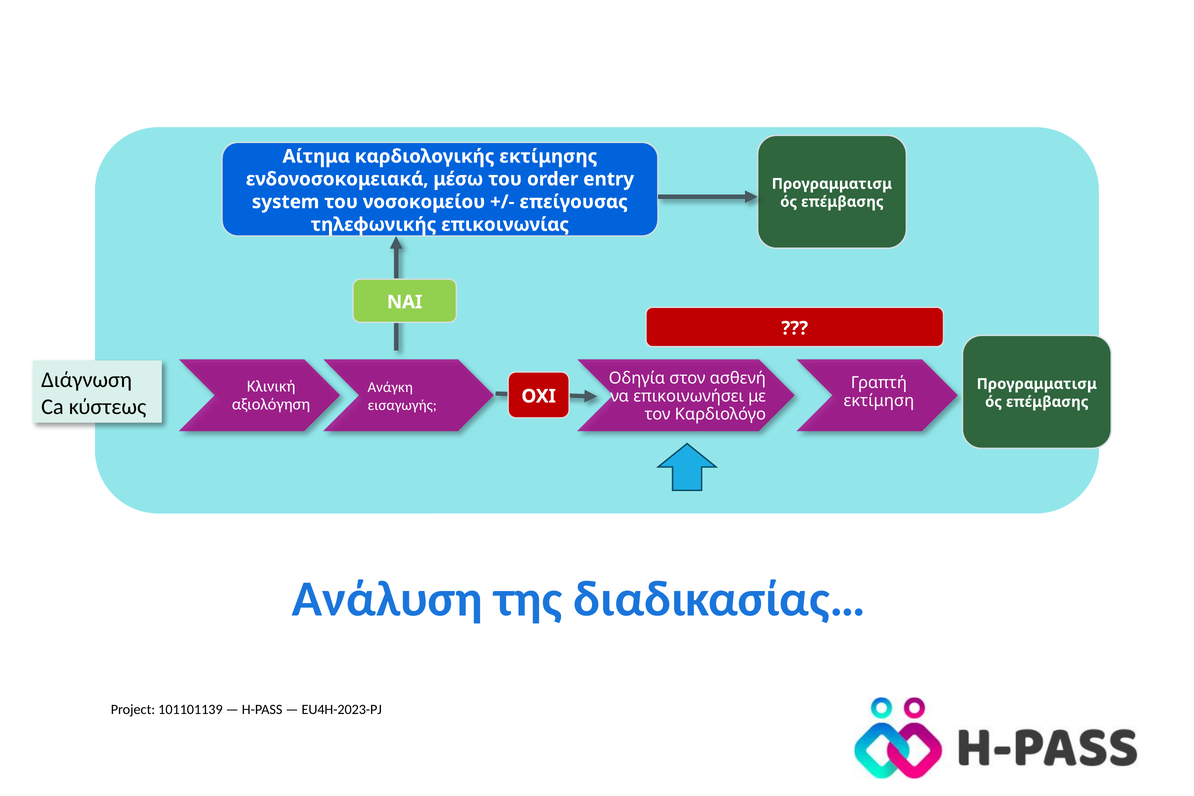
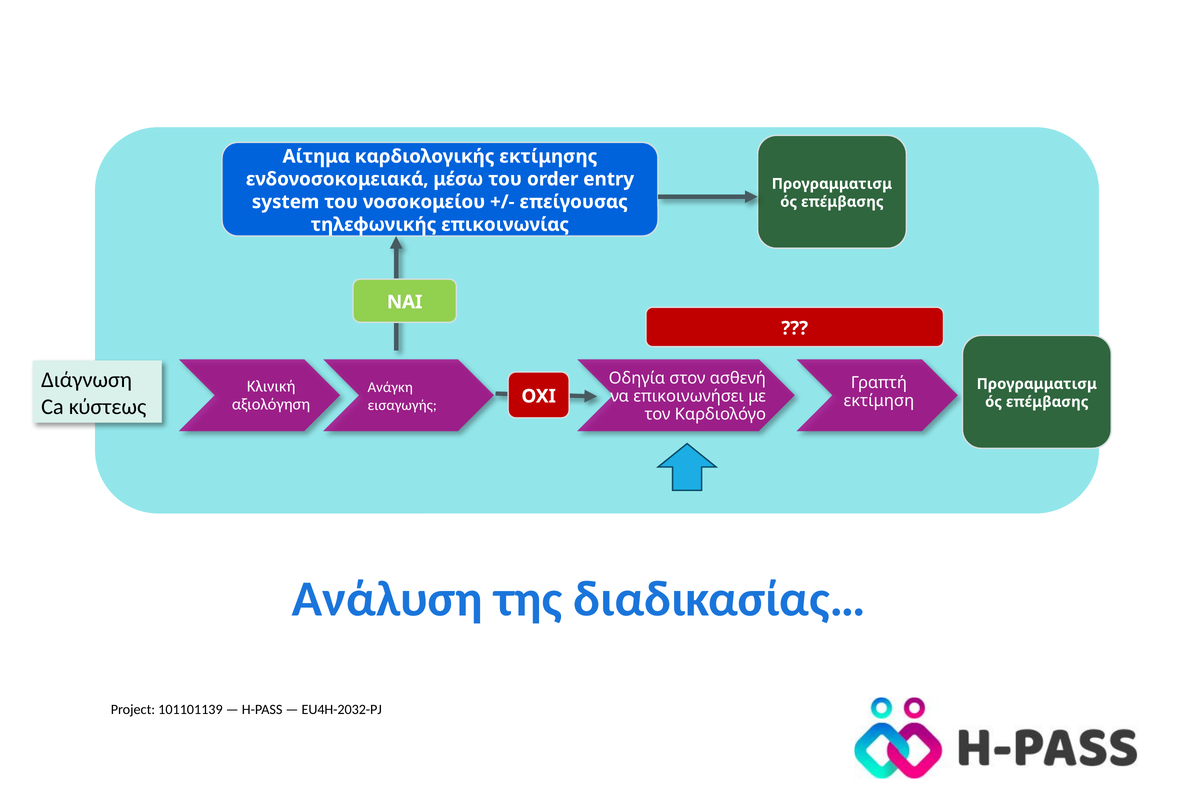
EU4H-2023-PJ: EU4H-2023-PJ -> EU4H-2032-PJ
